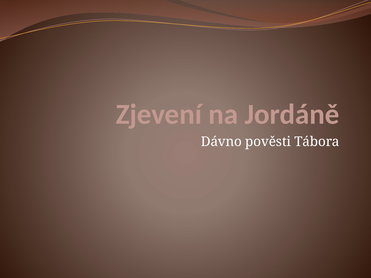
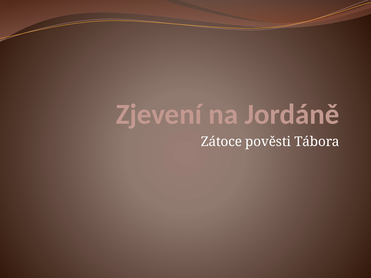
Dávno: Dávno -> Zátoce
